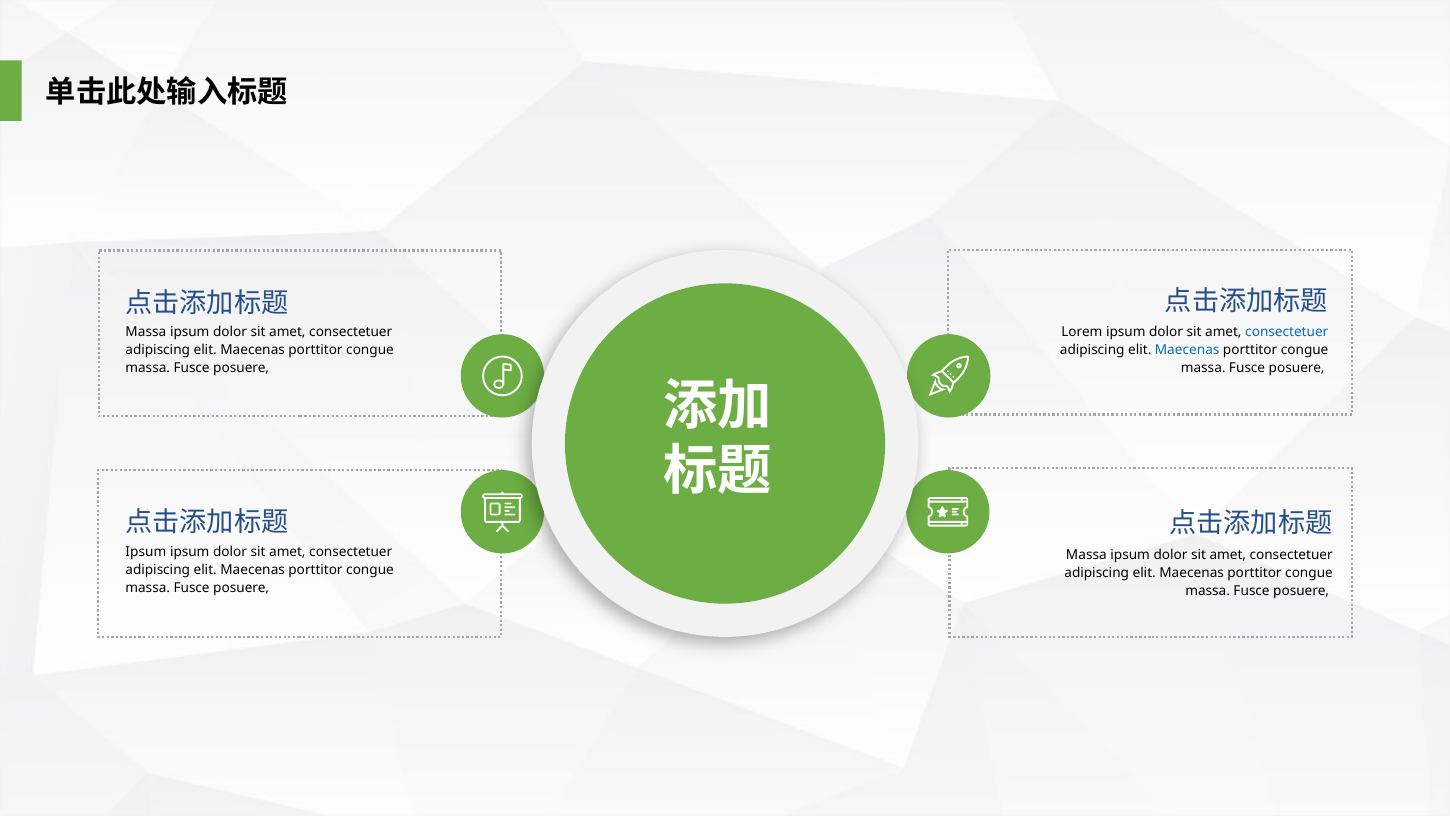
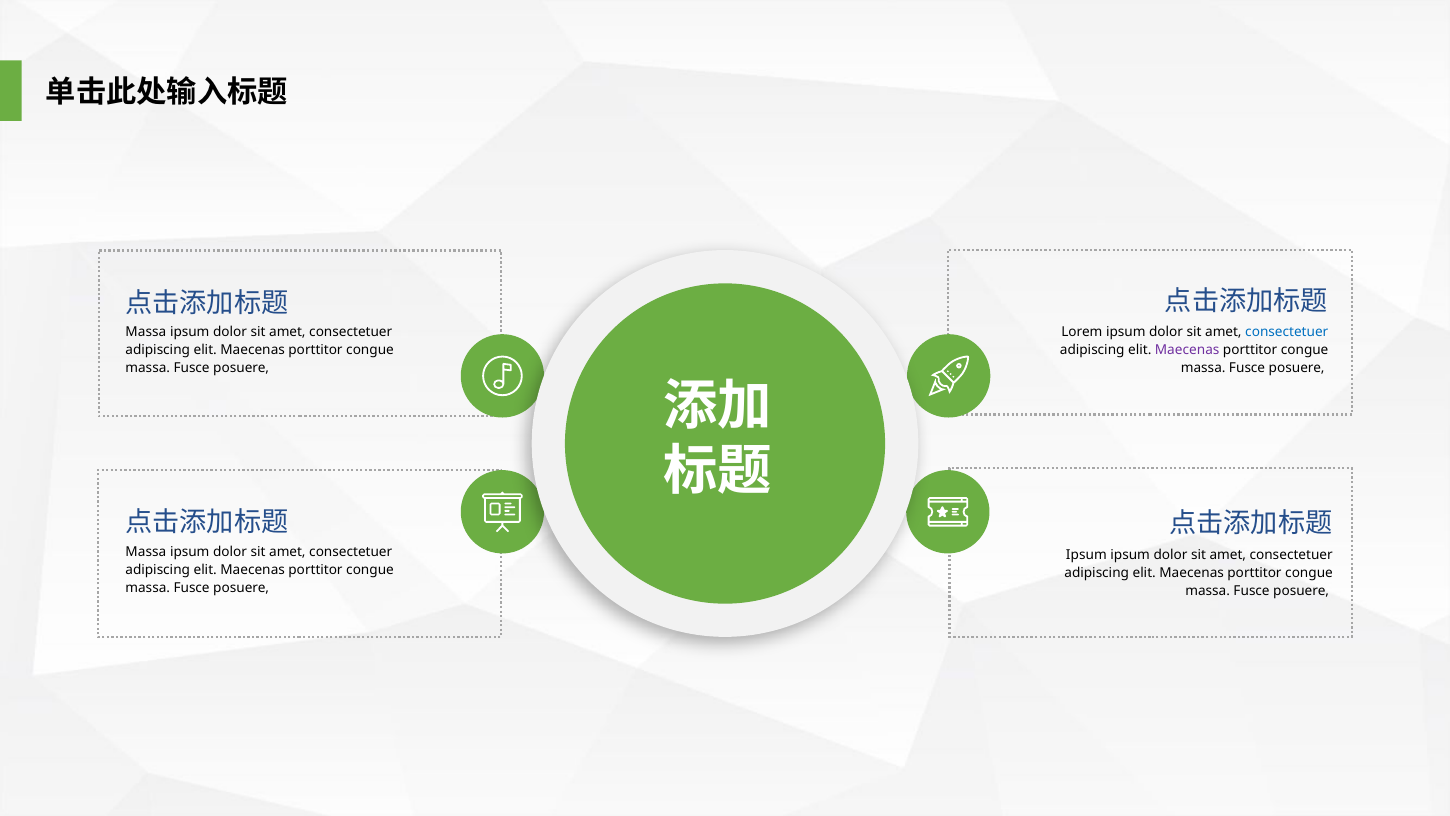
Maecenas at (1187, 350) colour: blue -> purple
Ipsum at (146, 552): Ipsum -> Massa
Massa at (1086, 554): Massa -> Ipsum
